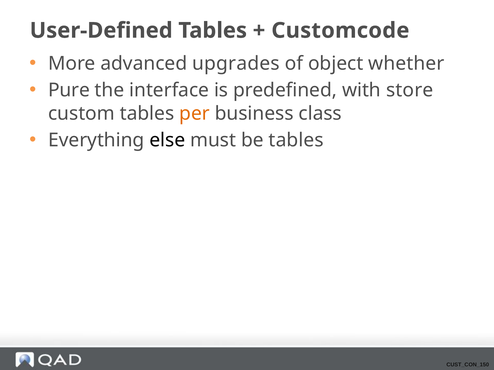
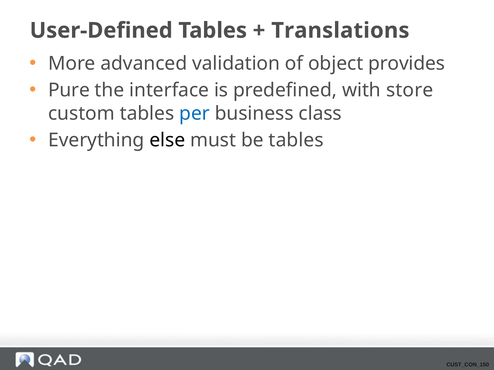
Customcode: Customcode -> Translations
upgrades: upgrades -> validation
whether: whether -> provides
per colour: orange -> blue
